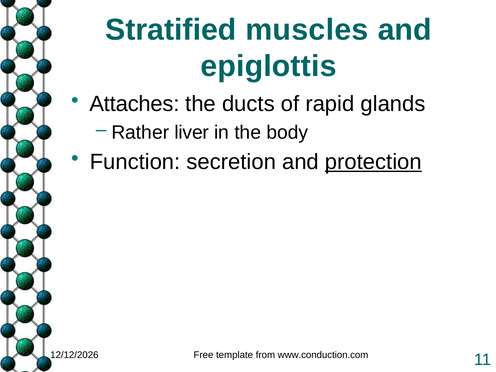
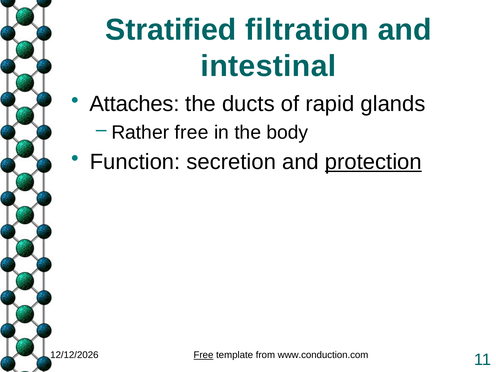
muscles: muscles -> filtration
epiglottis: epiglottis -> intestinal
Rather liver: liver -> free
Free at (203, 355) underline: none -> present
